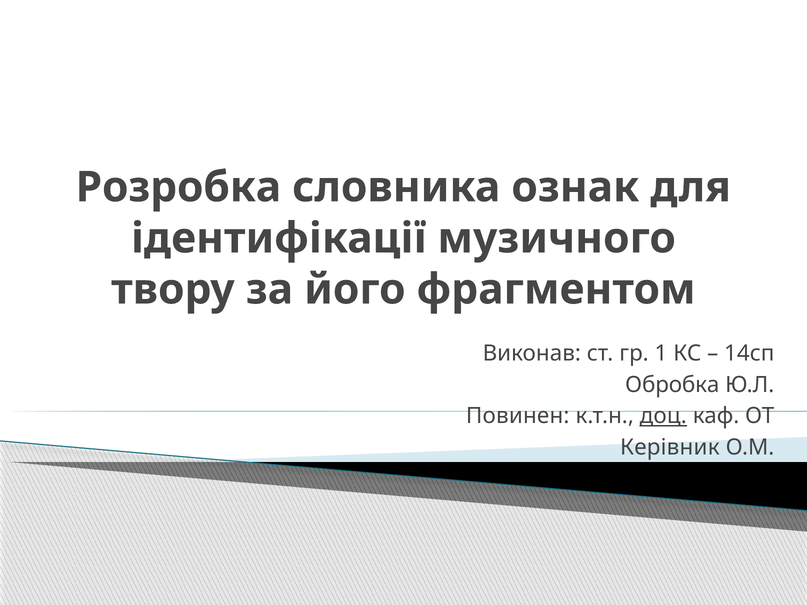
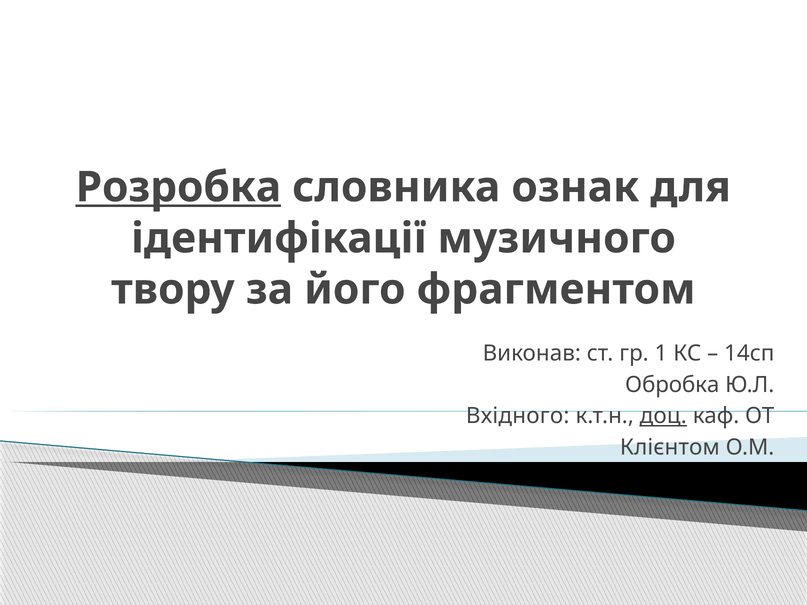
Розробка underline: none -> present
Повинен: Повинен -> Вхідного
Керівник: Керівник -> Клієнтом
